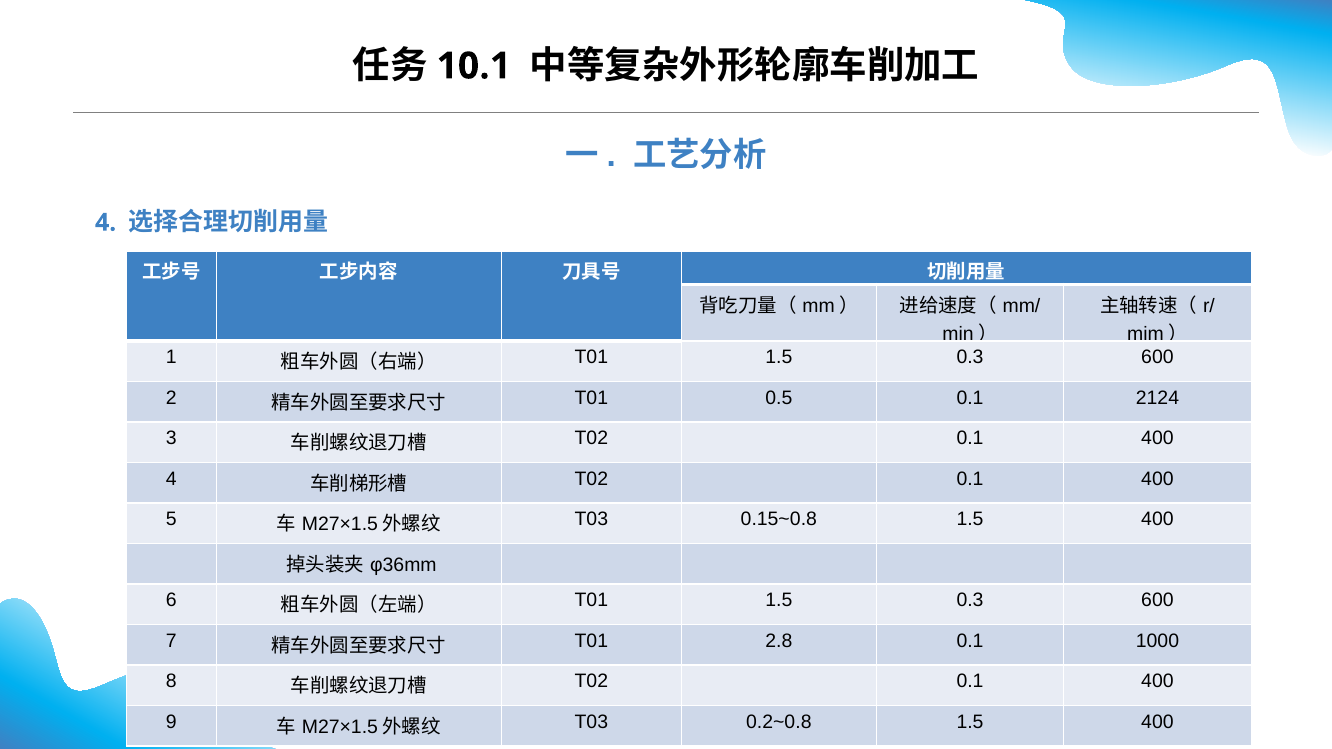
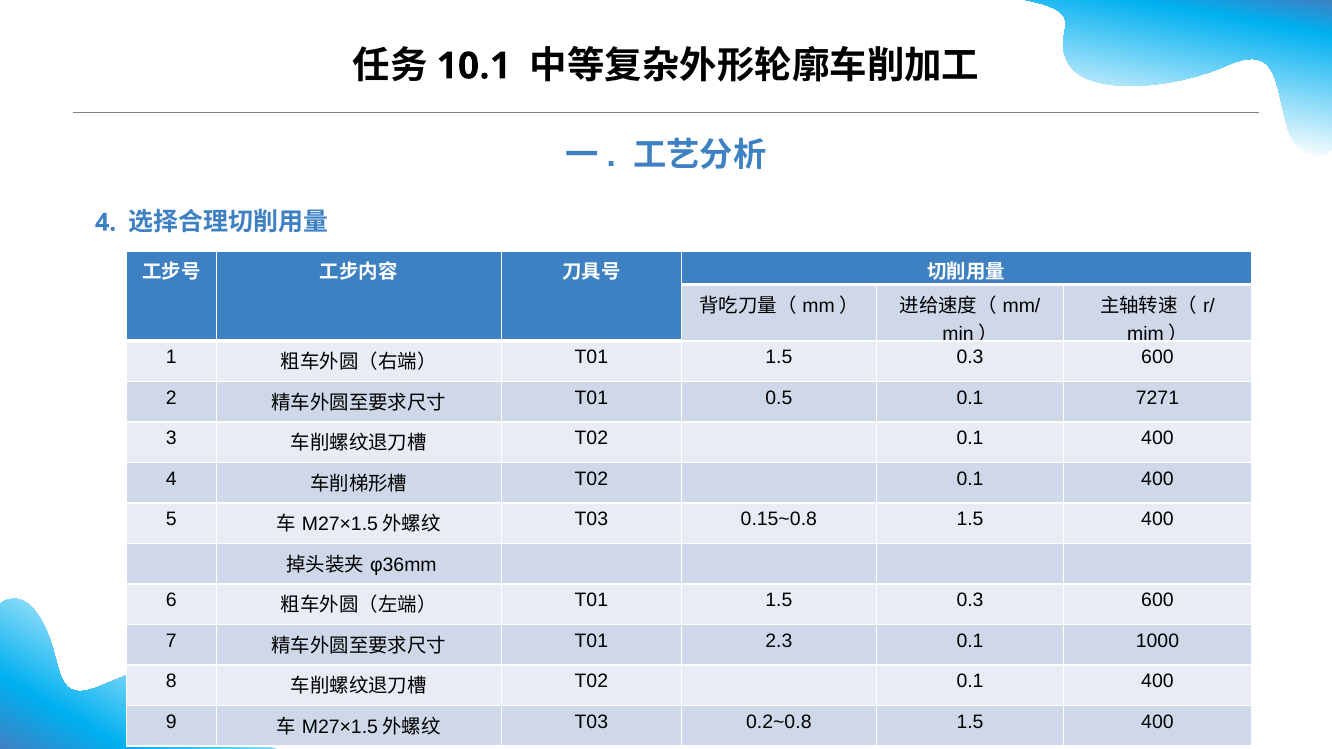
2124: 2124 -> 7271
2.8: 2.8 -> 2.3
